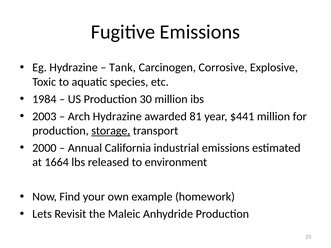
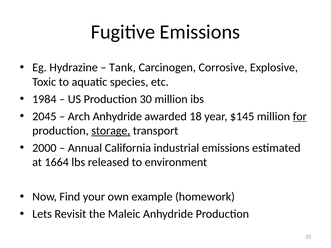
2003: 2003 -> 2045
Arch Hydrazine: Hydrazine -> Anhydride
81: 81 -> 18
$441: $441 -> $145
for underline: none -> present
